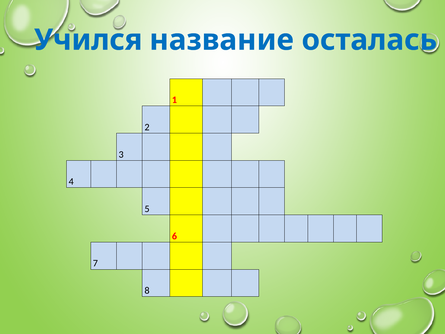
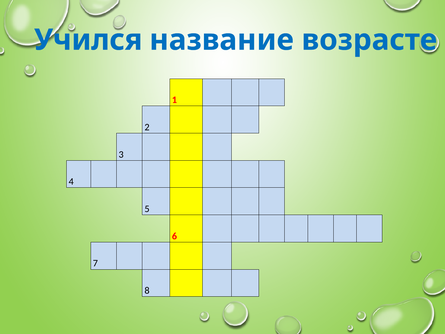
осталась: осталась -> возрасте
